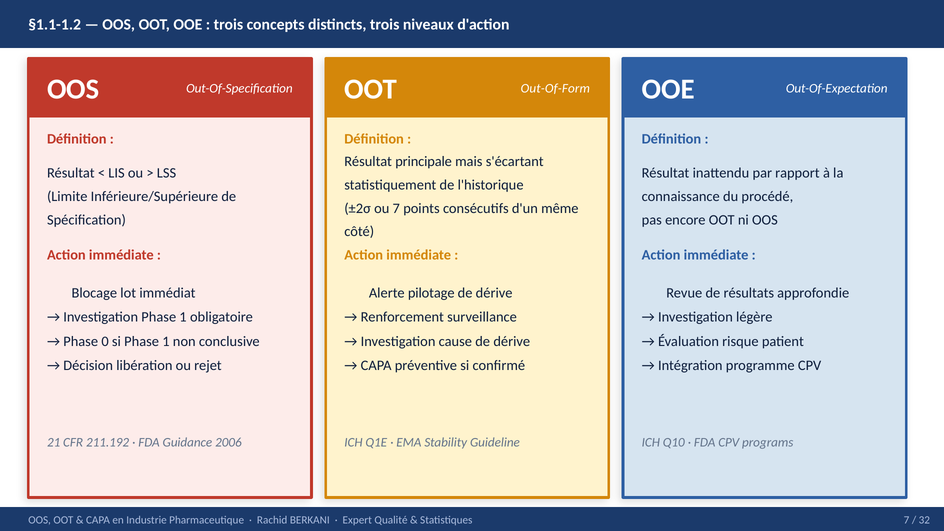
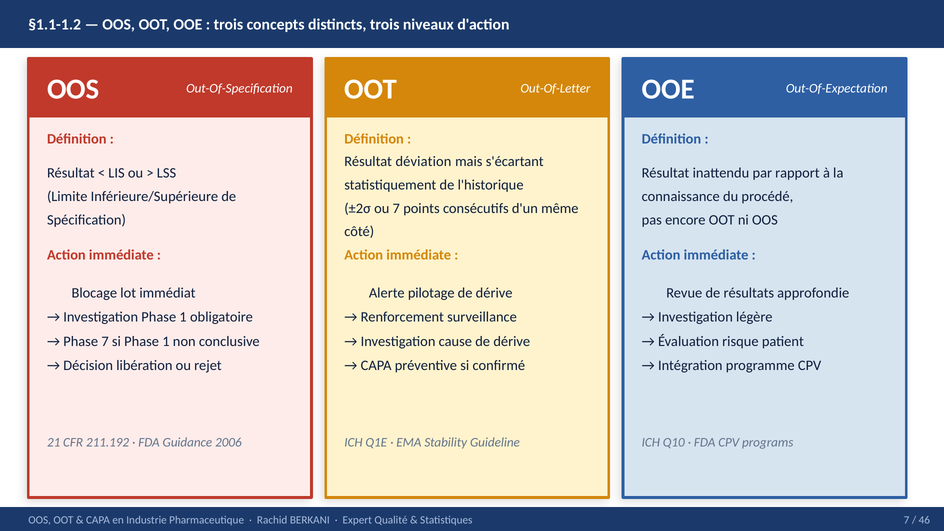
Out-Of-Form: Out-Of-Form -> Out-Of-Letter
principale: principale -> déviation
Phase 0: 0 -> 7
32: 32 -> 46
